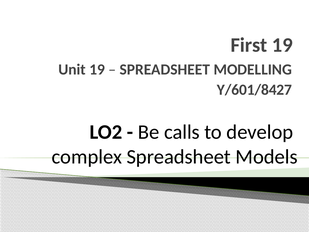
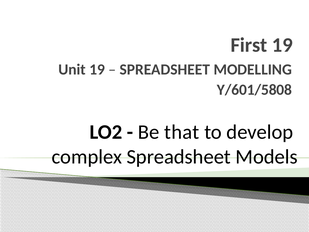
Y/601/8427: Y/601/8427 -> Y/601/5808
calls: calls -> that
